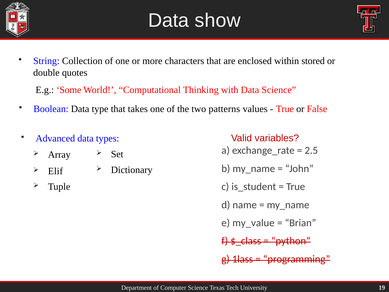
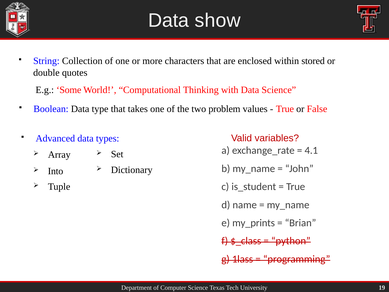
patterns: patterns -> problem
2.5: 2.5 -> 4.1
Elif: Elif -> Into
my_value: my_value -> my_prints
